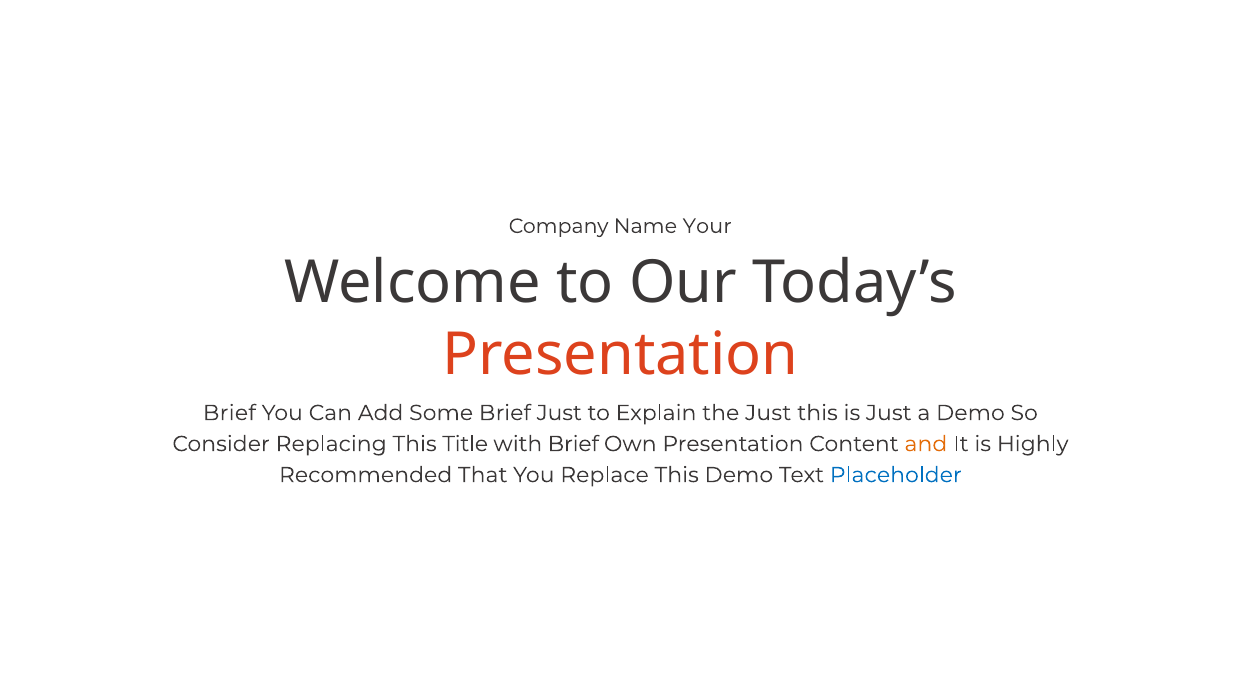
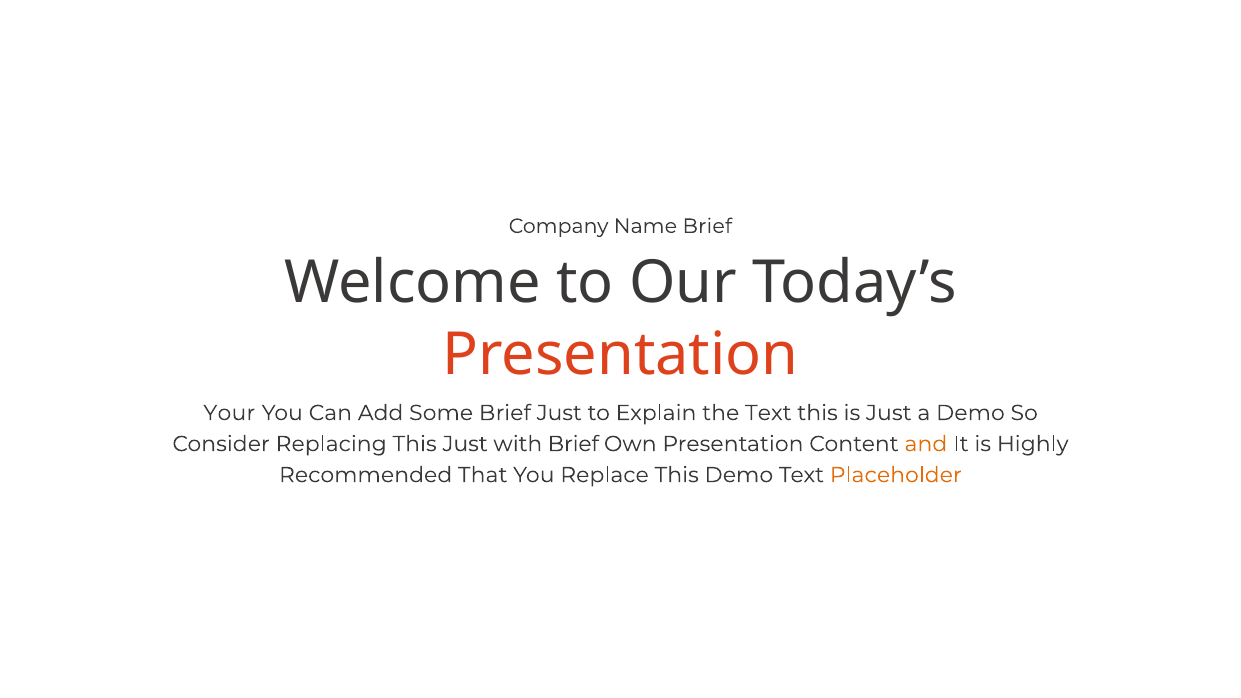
Name Your: Your -> Brief
Brief at (229, 413): Brief -> Your
the Just: Just -> Text
This Title: Title -> Just
Placeholder colour: blue -> orange
